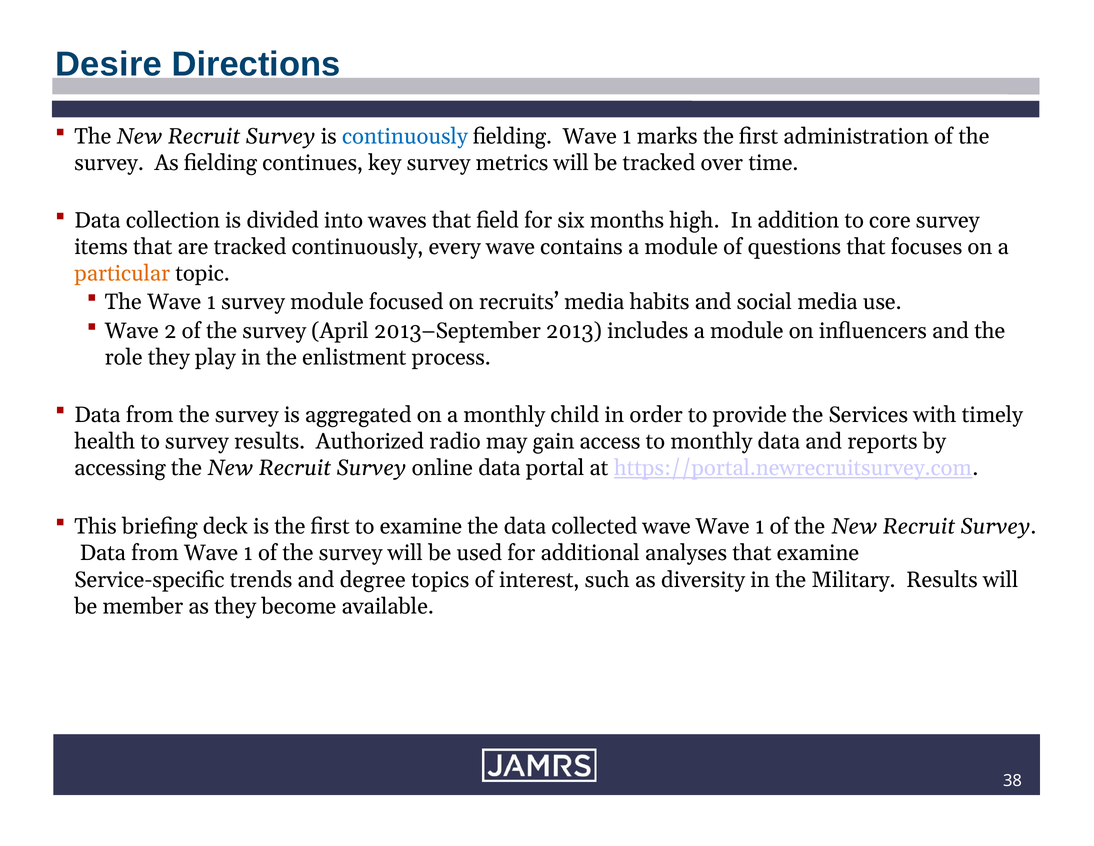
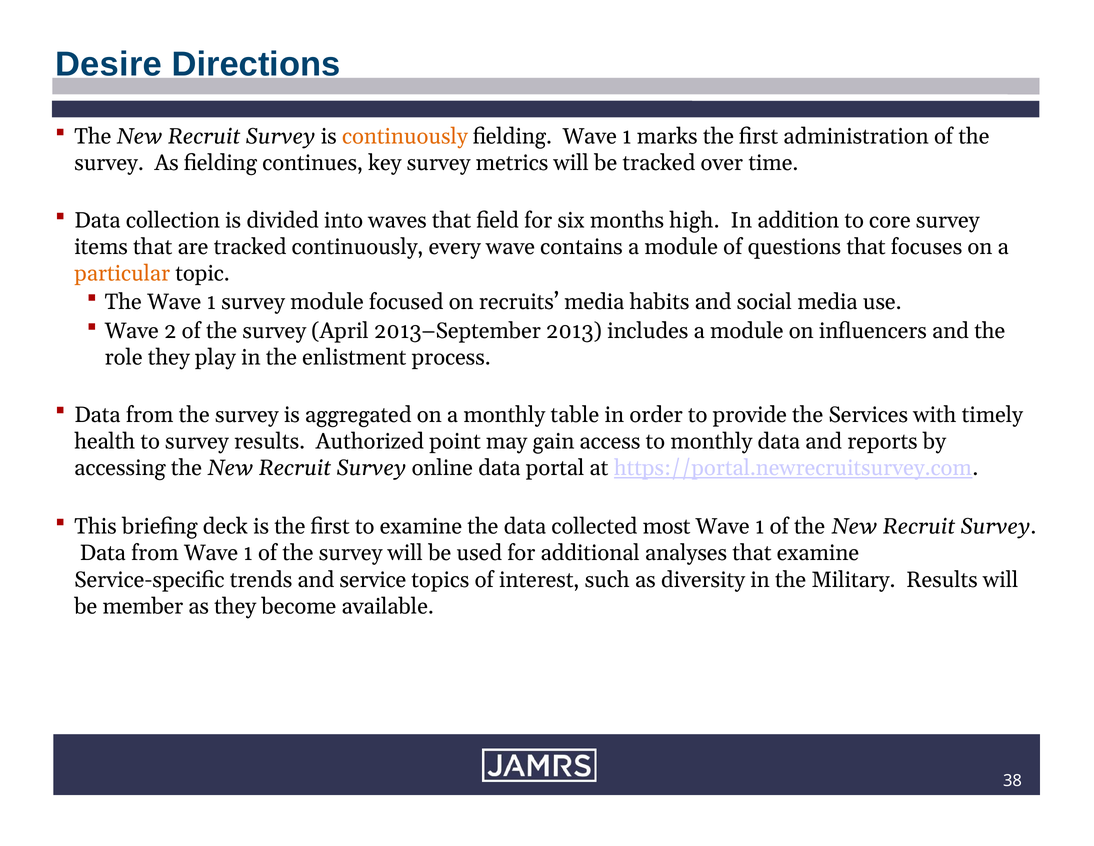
continuously at (405, 136) colour: blue -> orange
child: child -> table
radio: radio -> point
collected wave: wave -> most
degree: degree -> service
